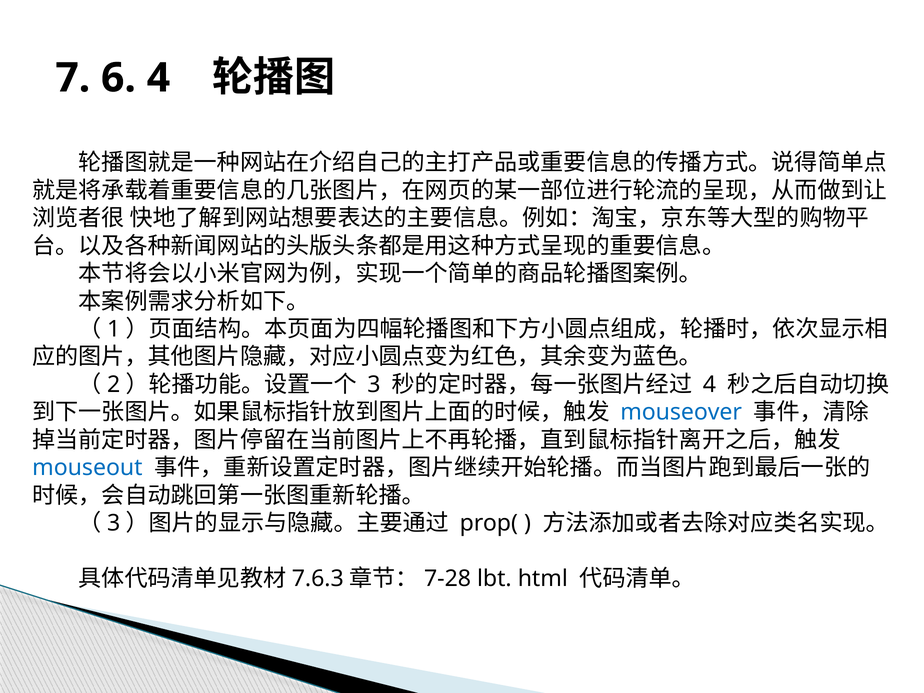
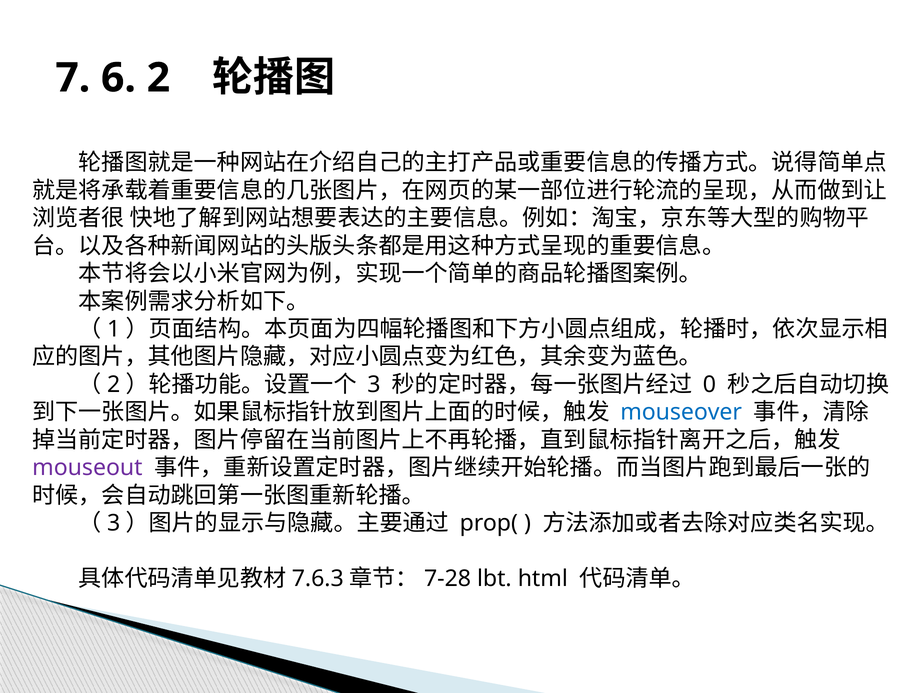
6 4: 4 -> 2
4 at (709, 385): 4 -> 0
mouseout colour: blue -> purple
